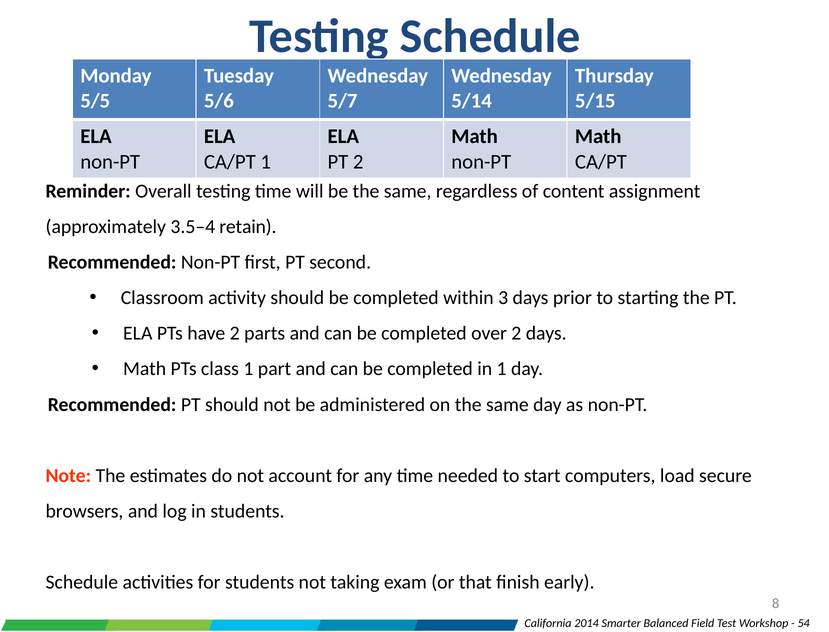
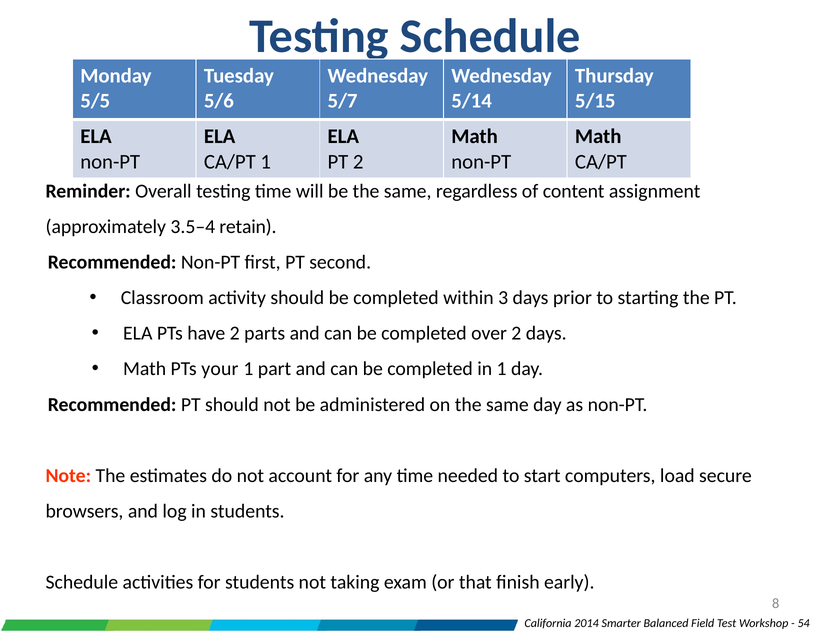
class: class -> your
